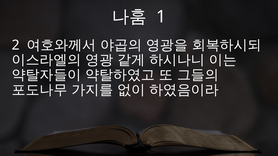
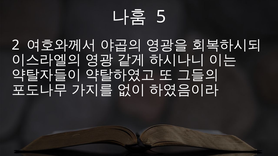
1: 1 -> 5
